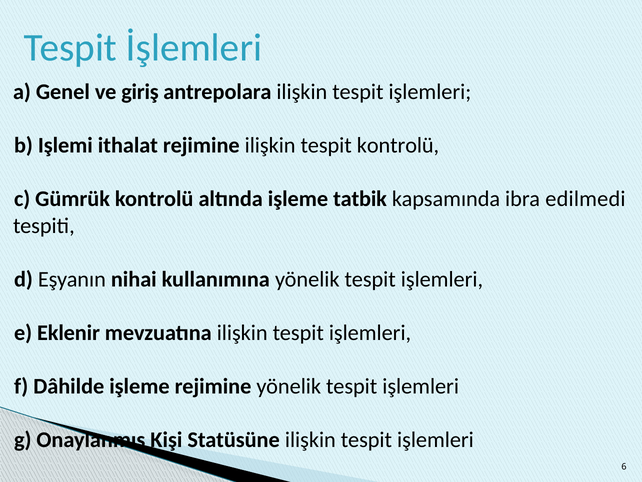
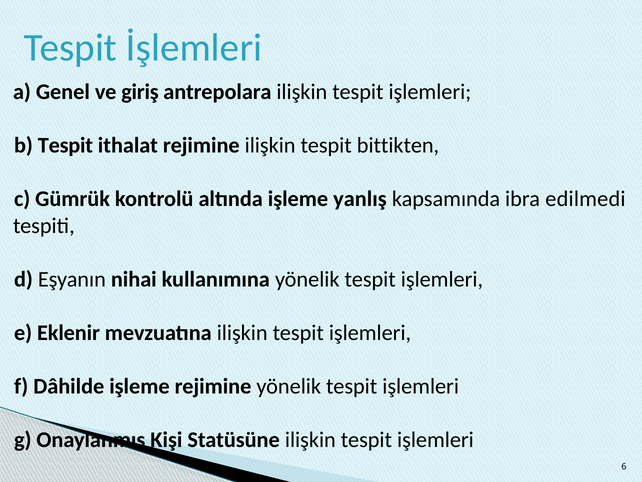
b Işlemi: Işlemi -> Tespit
tespit kontrolü: kontrolü -> bittikten
tatbik: tatbik -> yanlış
